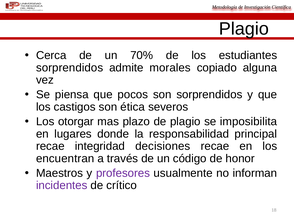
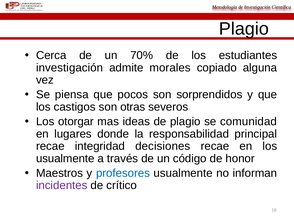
sorprendidos at (70, 68): sorprendidos -> investigación
ética: ética -> otras
plazo: plazo -> ideas
imposibilita: imposibilita -> comunidad
encuentran at (65, 159): encuentran -> usualmente
profesores colour: purple -> blue
